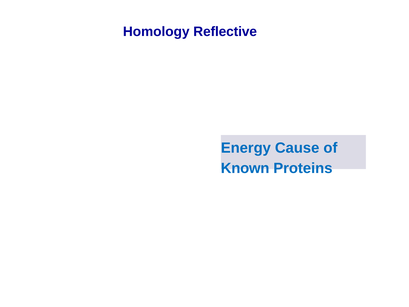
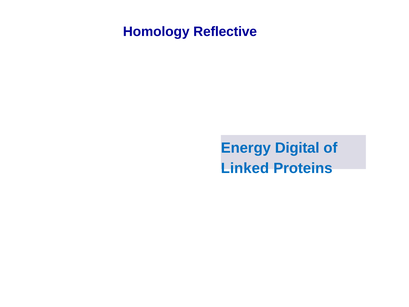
Cause: Cause -> Digital
Known: Known -> Linked
